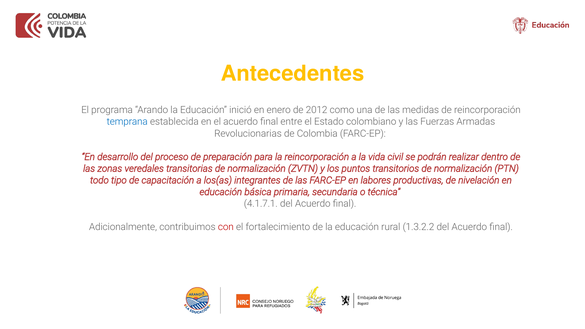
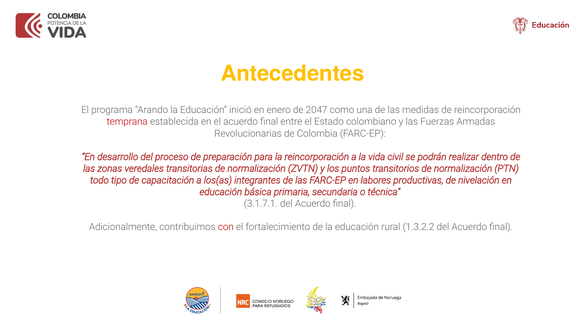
2012: 2012 -> 2047
temprana colour: blue -> red
4.1.7.1: 4.1.7.1 -> 3.1.7.1
